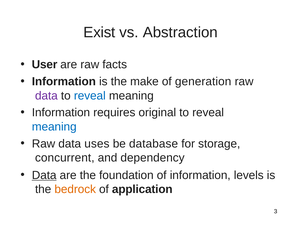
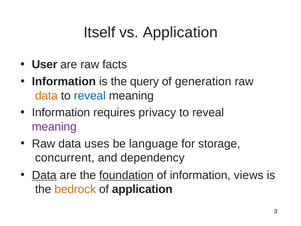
Exist: Exist -> Itself
vs Abstraction: Abstraction -> Application
make: make -> query
data at (46, 96) colour: purple -> orange
original: original -> privacy
meaning at (54, 127) colour: blue -> purple
database: database -> language
foundation underline: none -> present
levels: levels -> views
